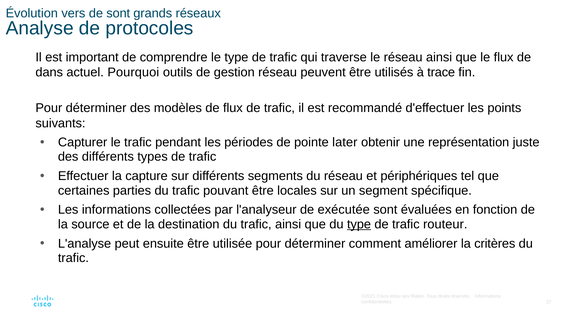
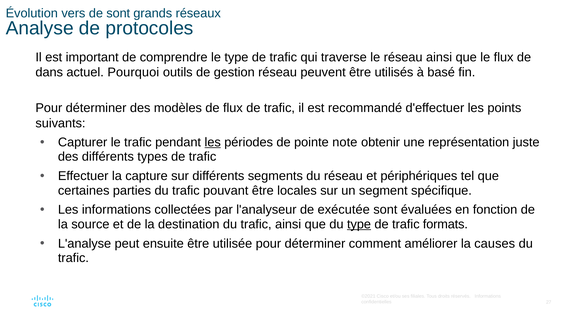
trace: trace -> basé
les at (213, 142) underline: none -> present
later: later -> note
routeur: routeur -> formats
critères: critères -> causes
